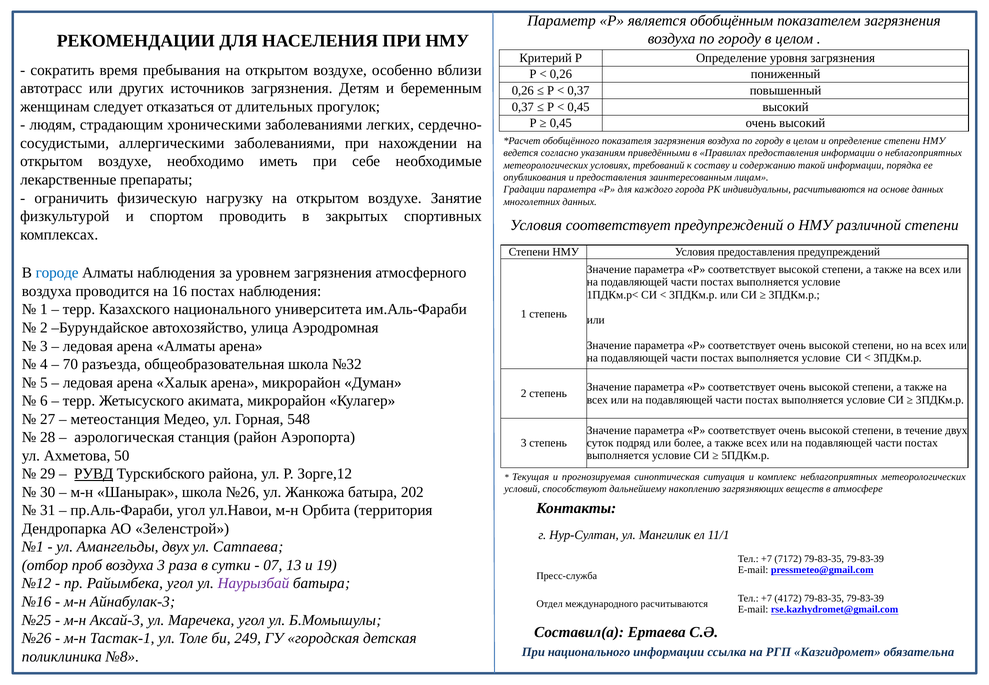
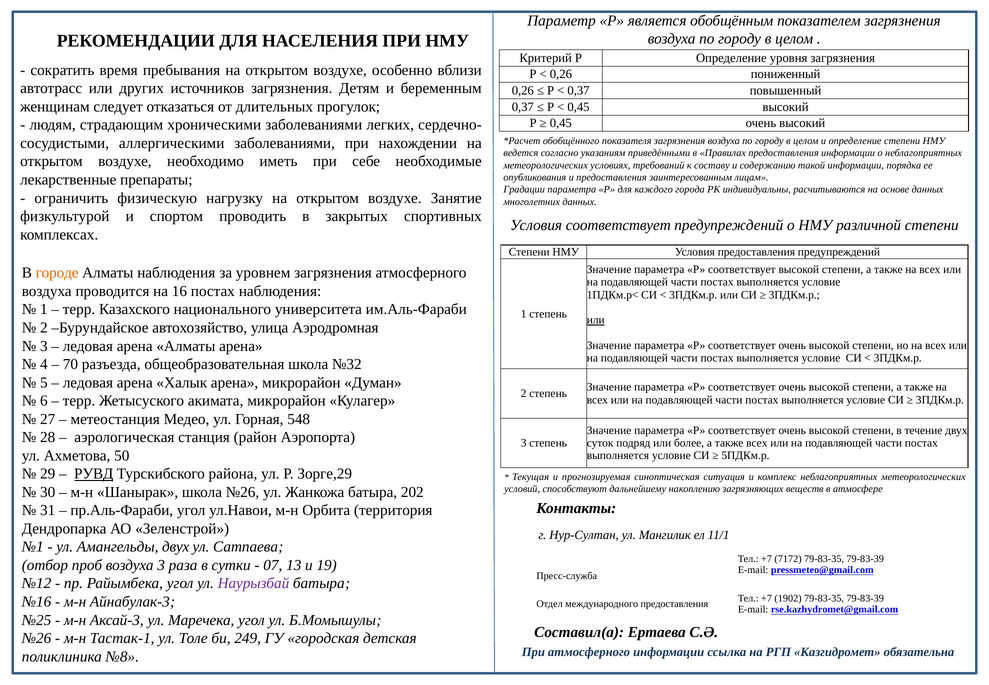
городе colour: blue -> orange
или at (596, 320) underline: none -> present
Зорге,12: Зорге,12 -> Зорге,29
4172: 4172 -> 1902
международного расчитываются: расчитываются -> предоставления
При национального: национального -> атмосферного
